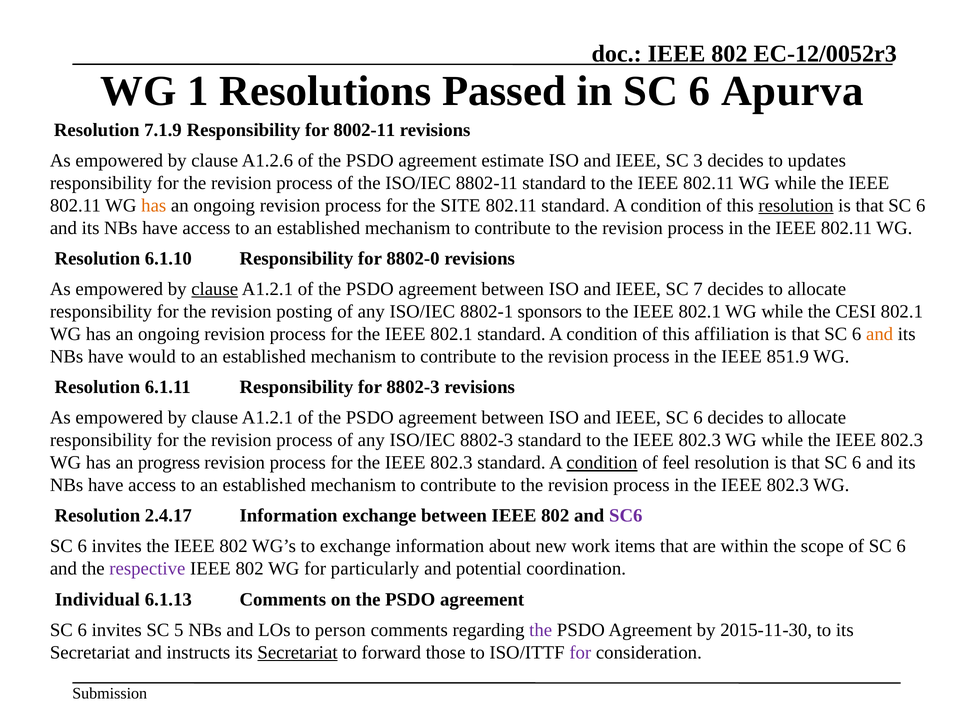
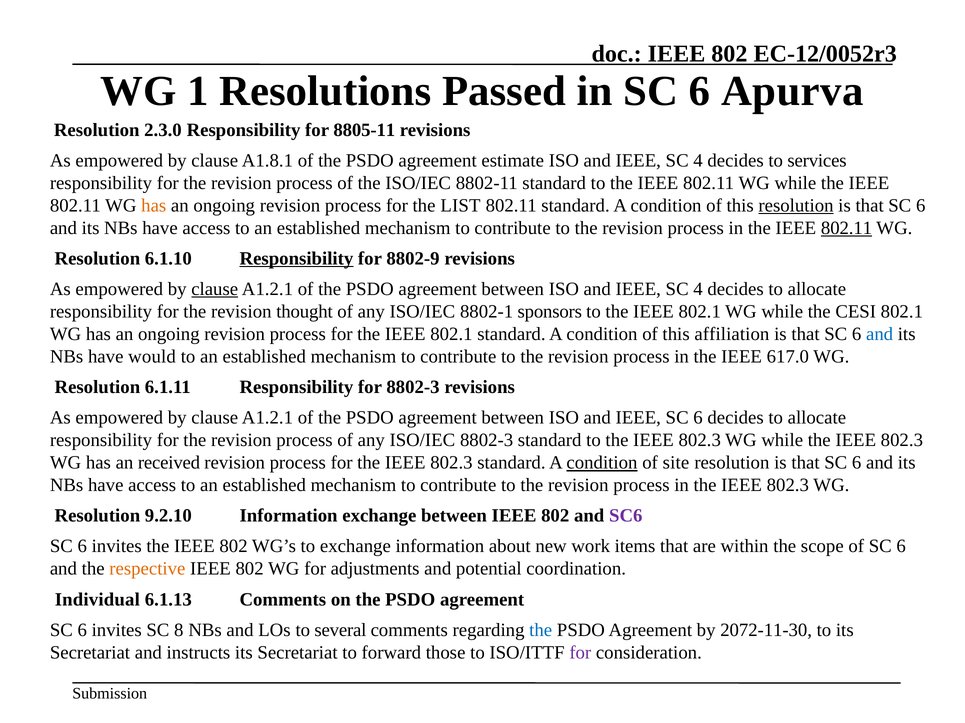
7.1.9: 7.1.9 -> 2.3.0
8002-11: 8002-11 -> 8805-11
A1.2.6: A1.2.6 -> A1.8.1
3 at (698, 161): 3 -> 4
updates: updates -> services
SITE: SITE -> LIST
802.11 at (847, 228) underline: none -> present
Responsibility at (296, 259) underline: none -> present
8802-0: 8802-0 -> 8802-9
7 at (698, 289): 7 -> 4
posting: posting -> thought
and at (880, 334) colour: orange -> blue
851.9: 851.9 -> 617.0
progress: progress -> received
feel: feel -> site
2.4.17: 2.4.17 -> 9.2.10
respective colour: purple -> orange
particularly: particularly -> adjustments
5: 5 -> 8
person: person -> several
the at (541, 631) colour: purple -> blue
2015-11-30: 2015-11-30 -> 2072-11-30
Secretariat at (298, 653) underline: present -> none
